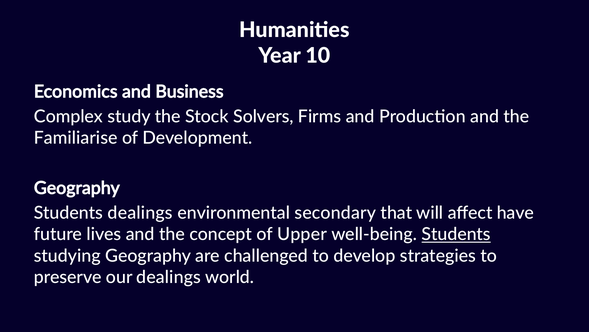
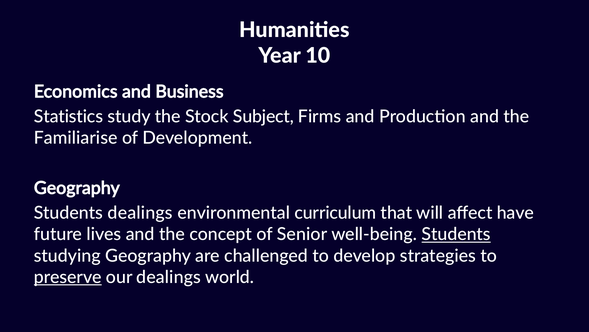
Complex: Complex -> Statistics
Solvers: Solvers -> Subject
secondary: secondary -> curriculum
Upper: Upper -> Senior
preserve underline: none -> present
